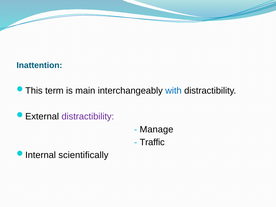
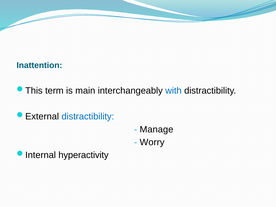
distractibility at (88, 117) colour: purple -> blue
Traffic: Traffic -> Worry
scientifically: scientifically -> hyperactivity
